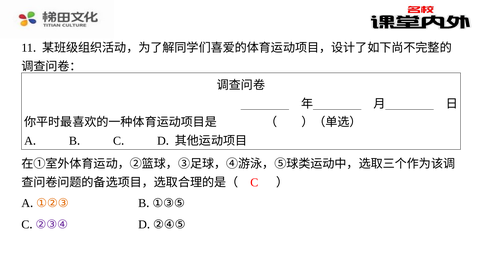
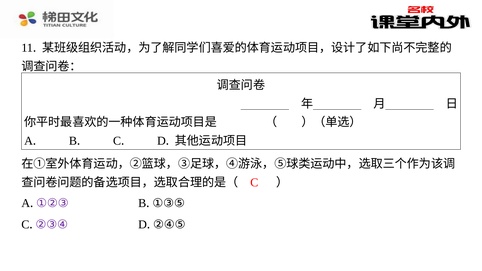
①②③ colour: orange -> purple
